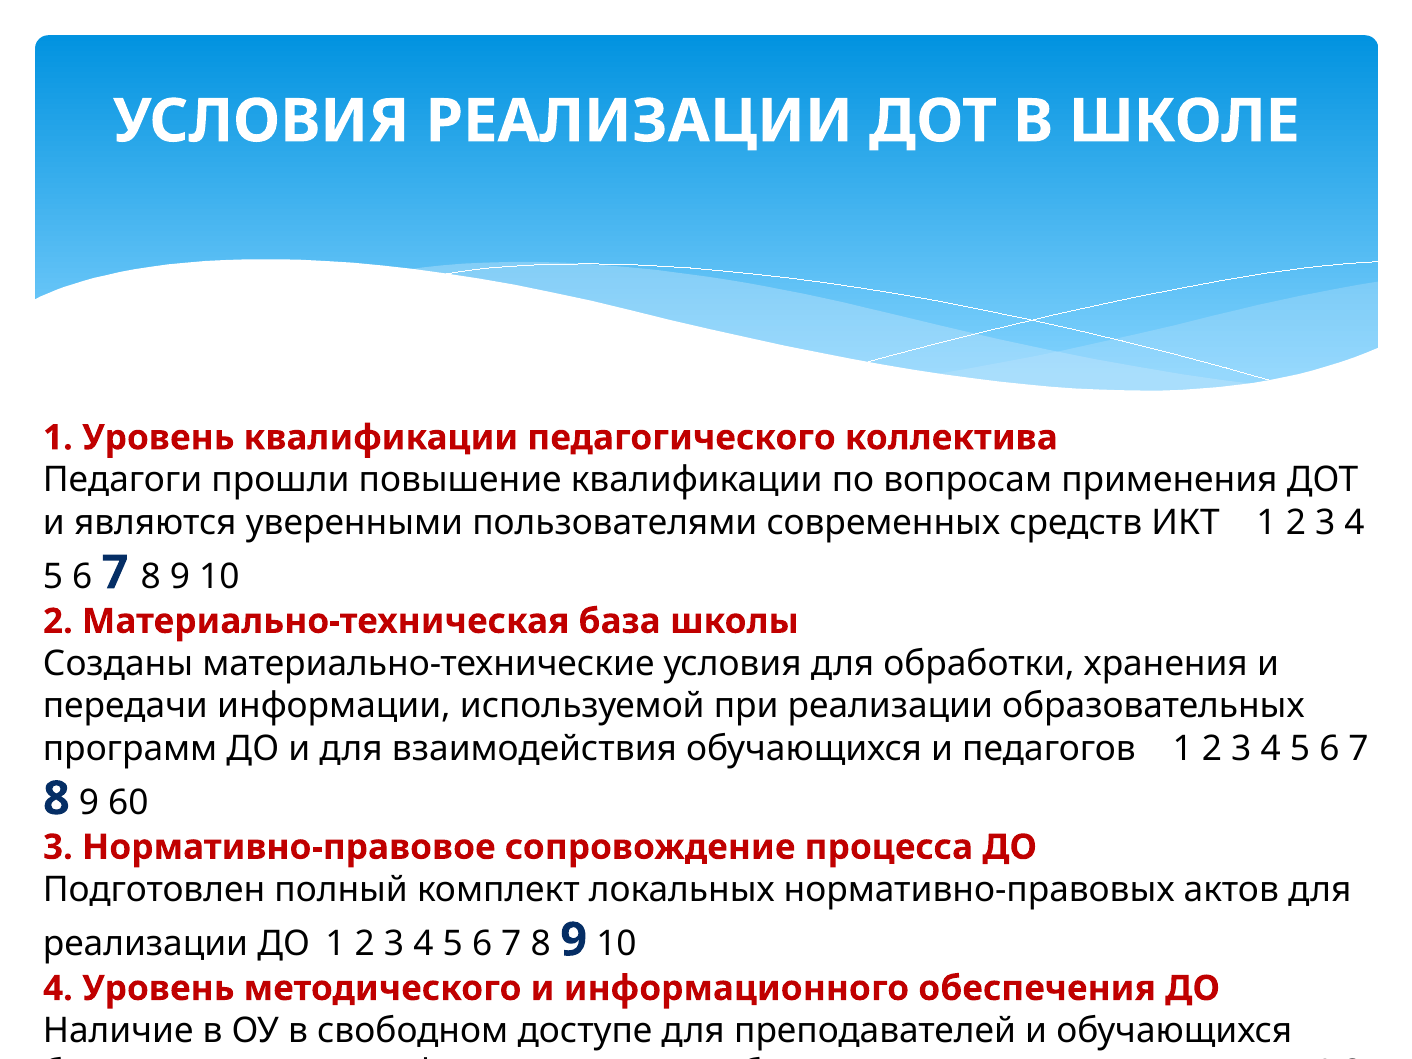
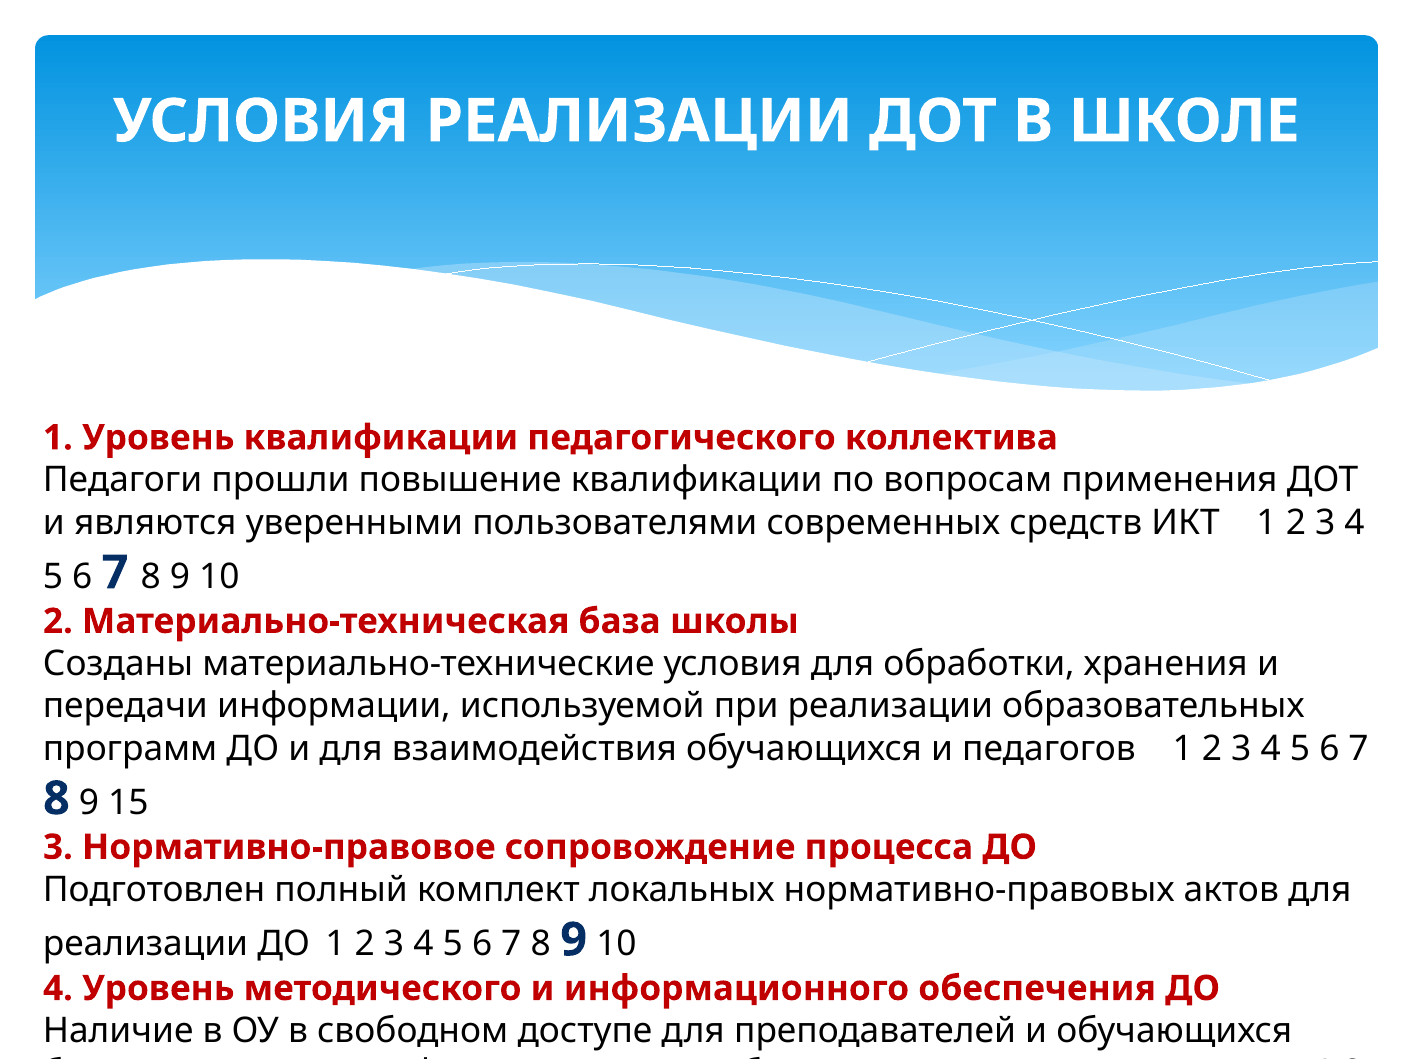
60: 60 -> 15
